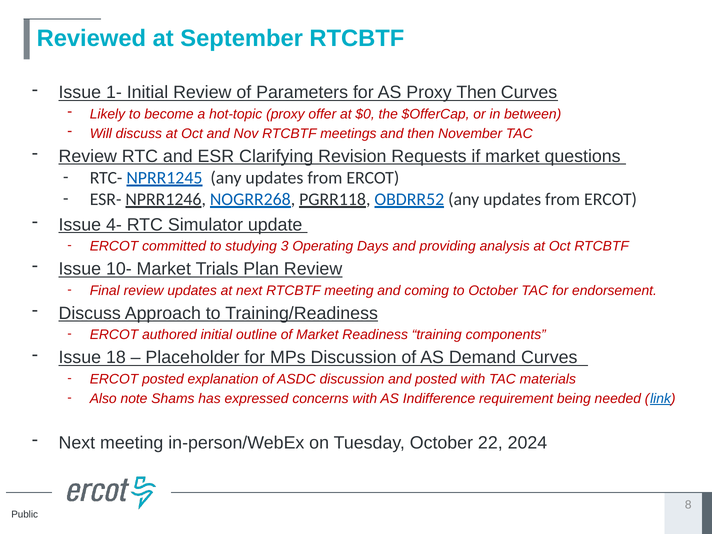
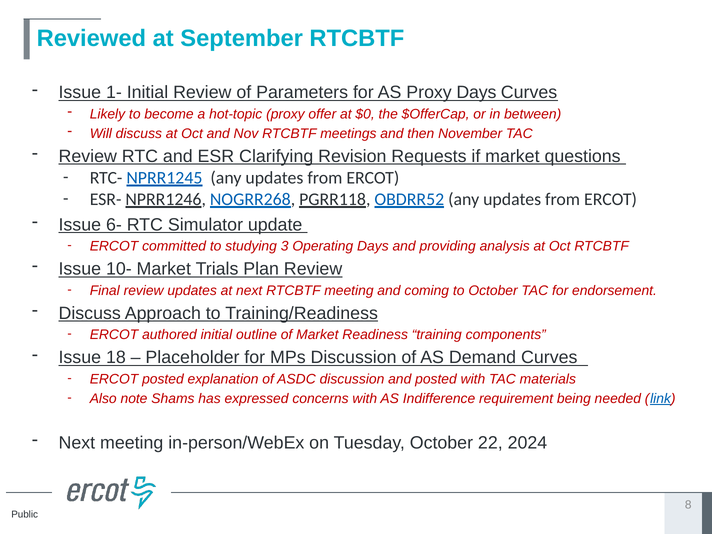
Proxy Then: Then -> Days
4-: 4- -> 6-
